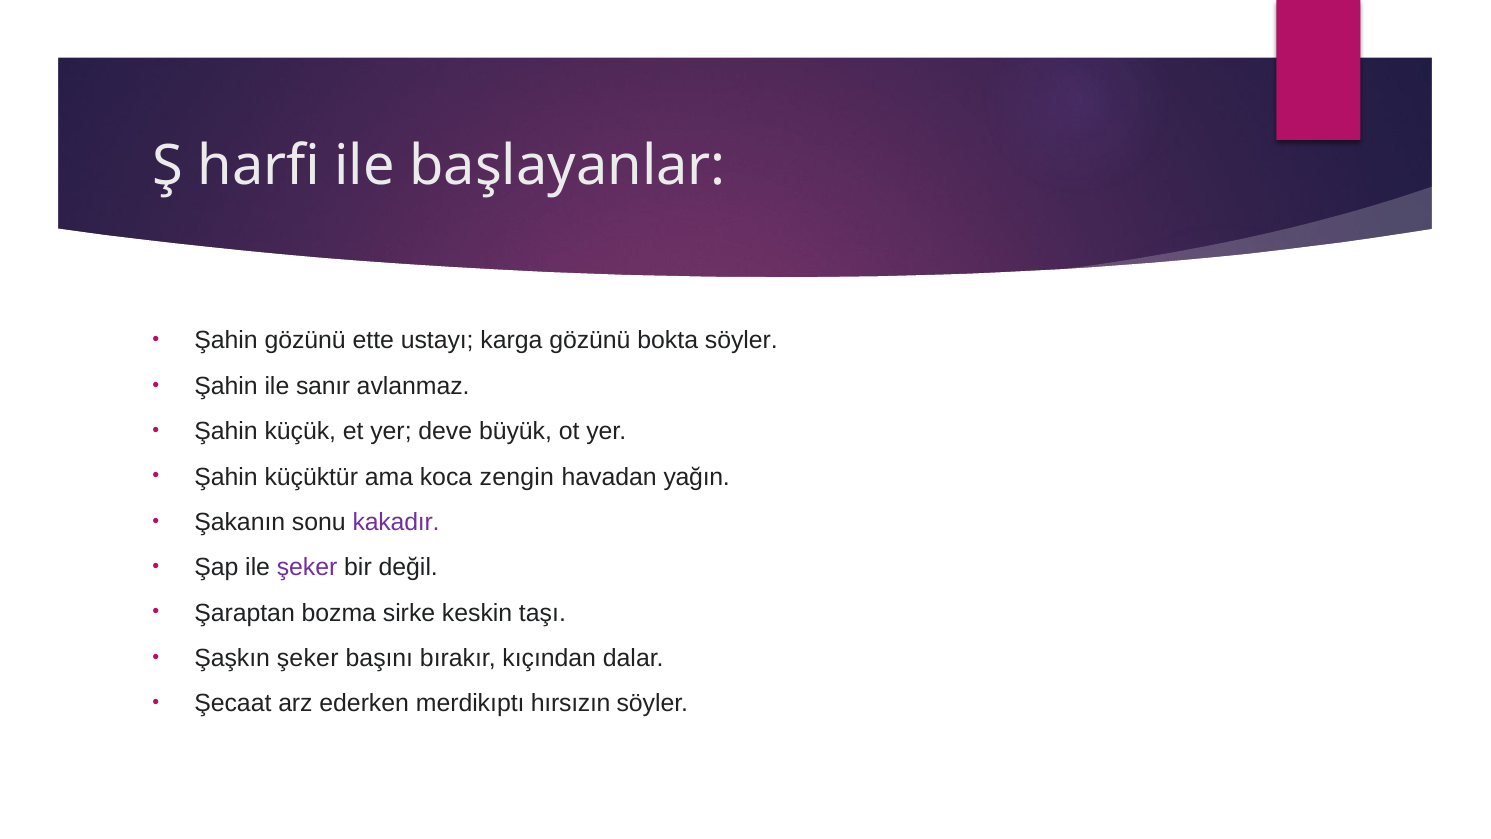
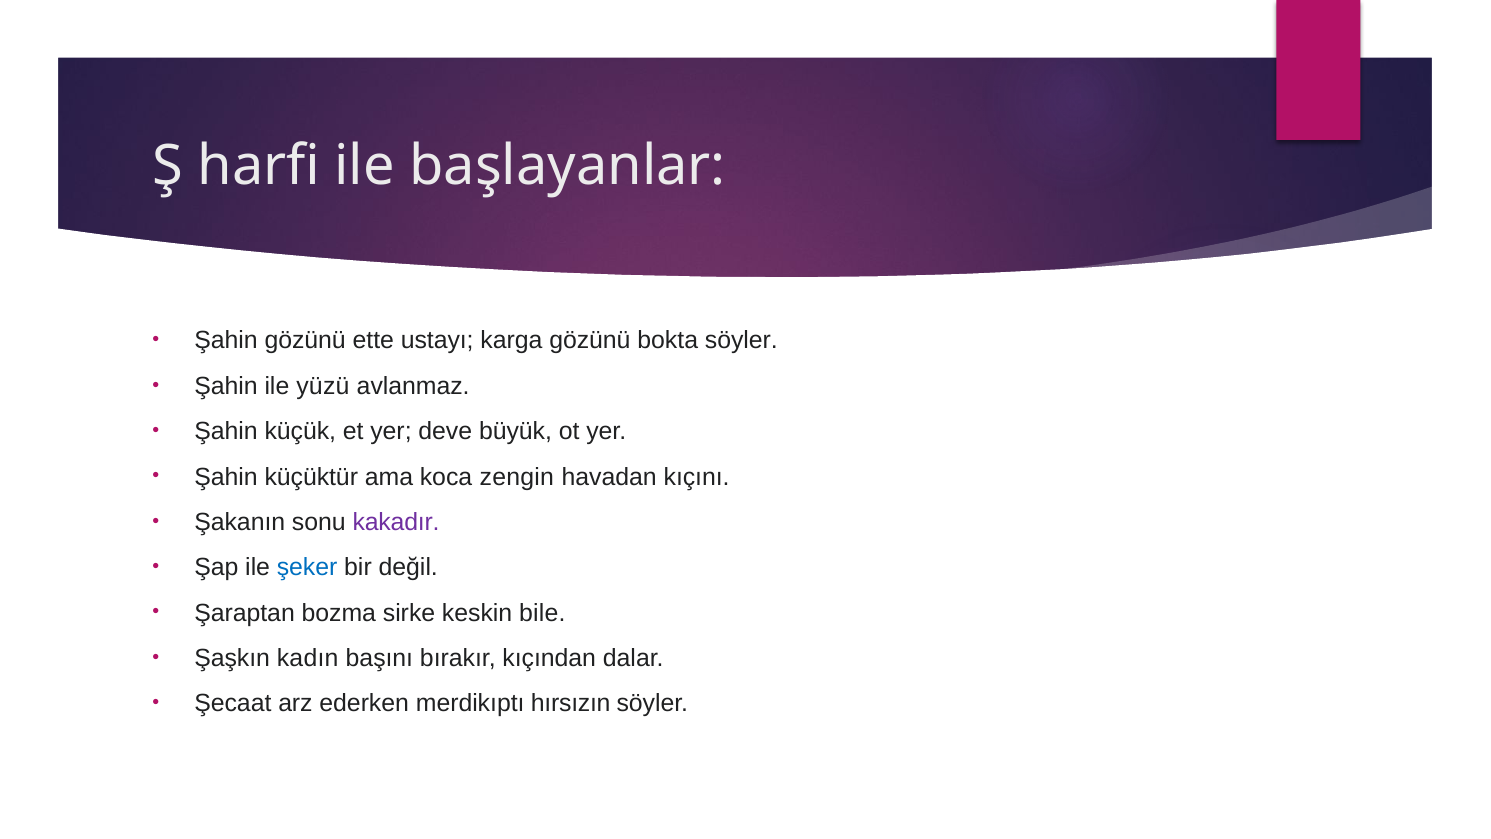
sanır: sanır -> yüzü
yağın: yağın -> kıçını
şeker at (307, 567) colour: purple -> blue
taşı: taşı -> bile
Şaşkın şeker: şeker -> kadın
